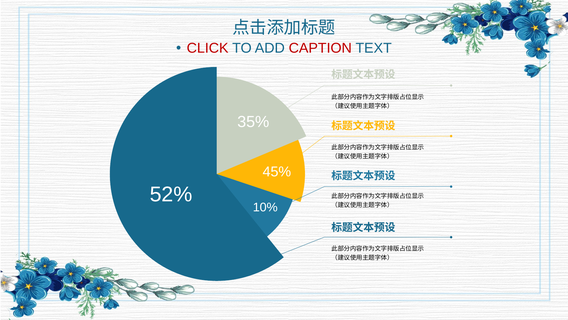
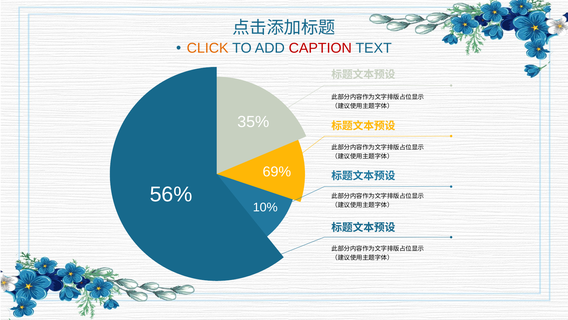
CLICK colour: red -> orange
45%: 45% -> 69%
52%: 52% -> 56%
